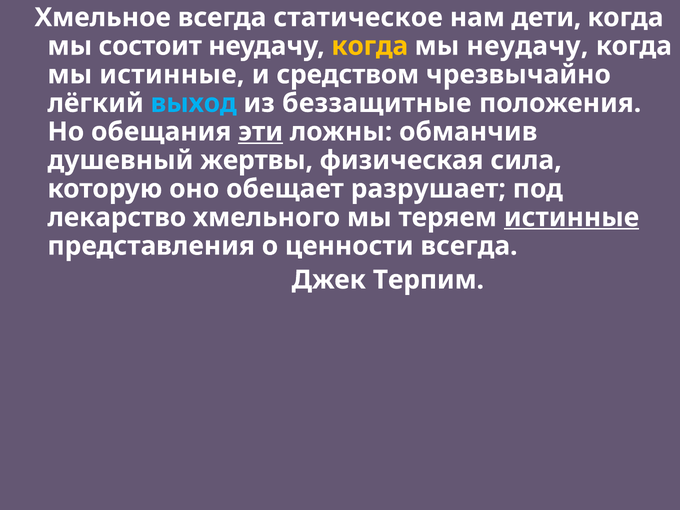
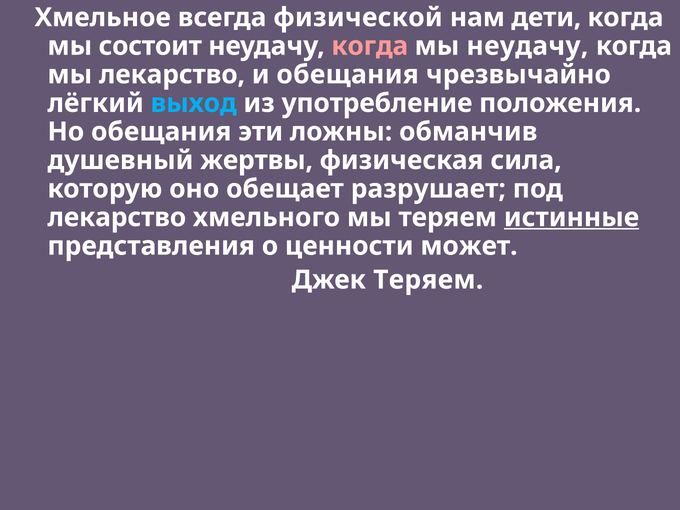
статическое: статическое -> физической
когда at (370, 46) colour: yellow -> pink
мы истинные: истинные -> лекарство
и средством: средством -> обещания
беззащитные: беззащитные -> употребление
эти underline: present -> none
ценности всегда: всегда -> может
Джек Терпим: Терпим -> Теряем
